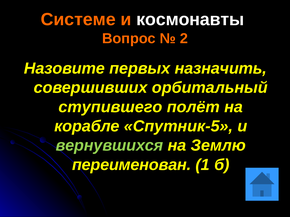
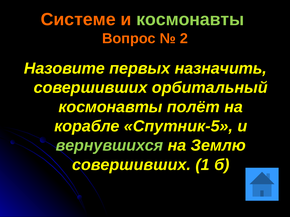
космонавты at (190, 19) colour: white -> light green
ступившего at (110, 107): ступившего -> космонавты
переименован at (132, 165): переименован -> совершивших
